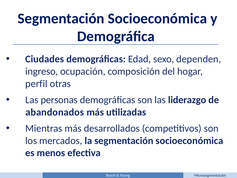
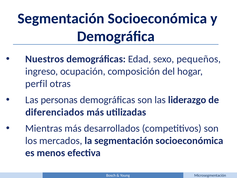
Ciudades: Ciudades -> Nuestros
dependen: dependen -> pequeños
abandonados: abandonados -> diferenciados
